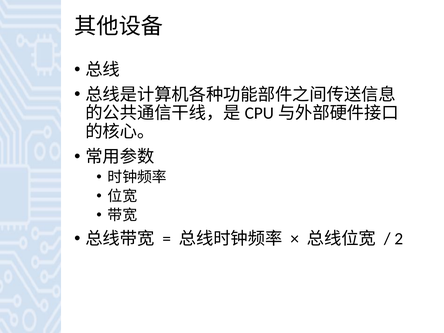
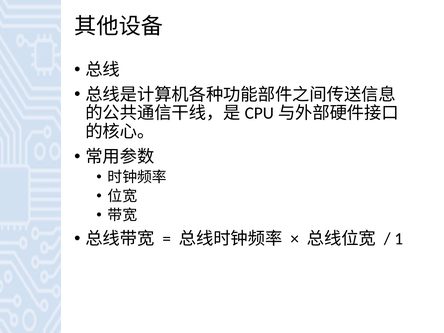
2: 2 -> 1
